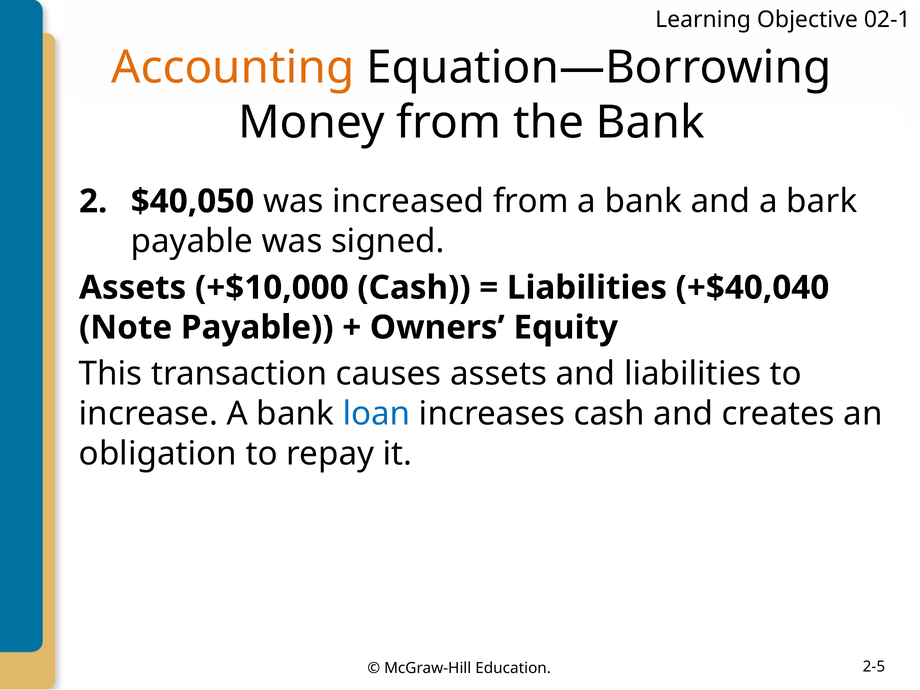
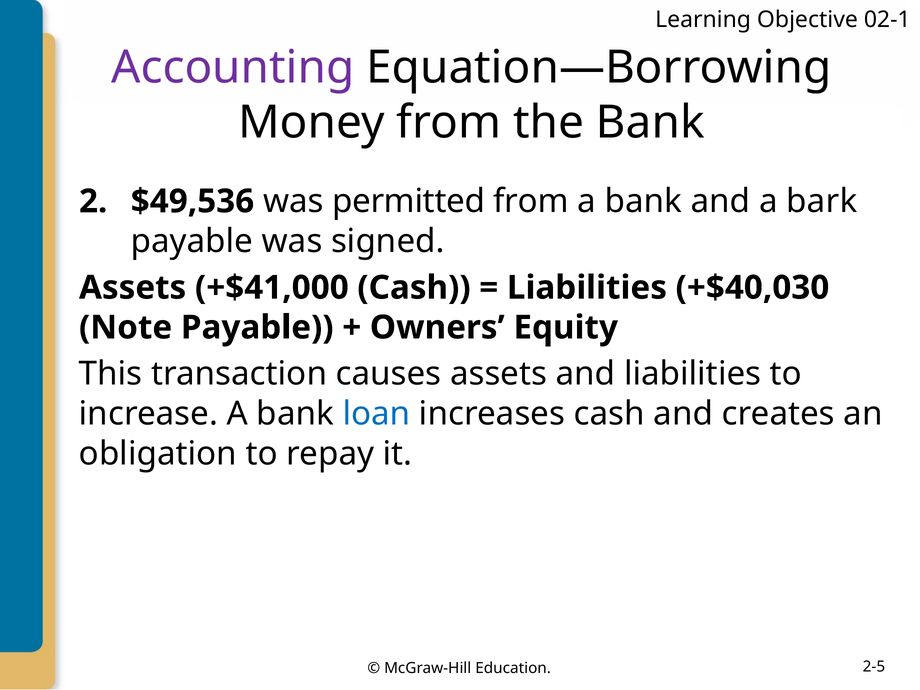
Accounting colour: orange -> purple
$40,050: $40,050 -> $49,536
increased: increased -> permitted
+$10,000: +$10,000 -> +$41,000
+$40,040: +$40,040 -> +$40,030
